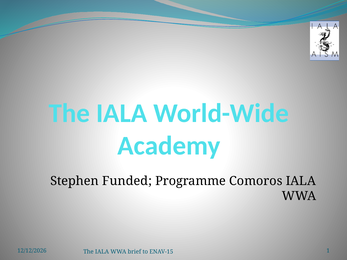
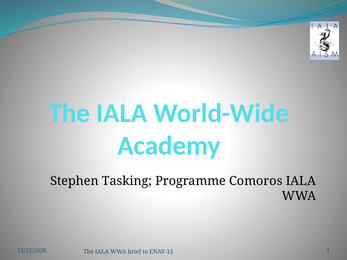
Funded: Funded -> Tasking
